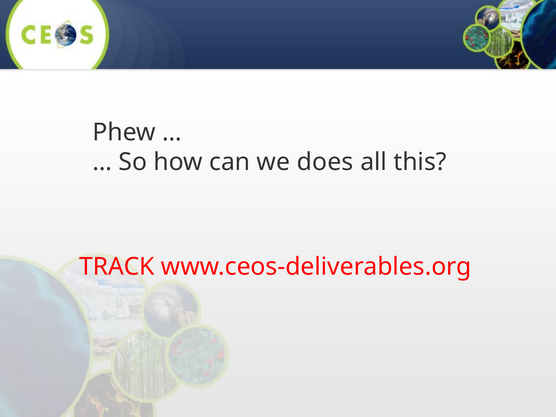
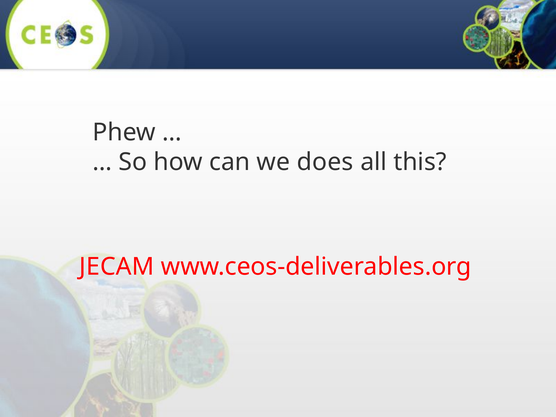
TRACK: TRACK -> JECAM
